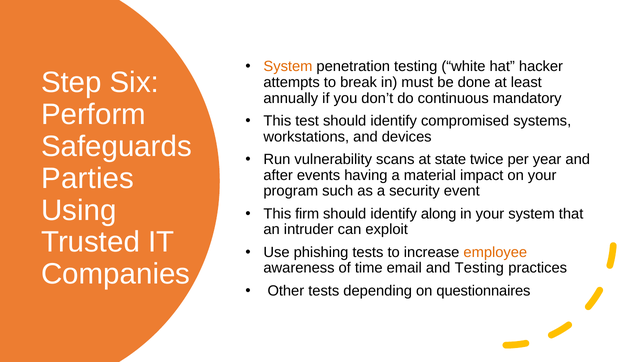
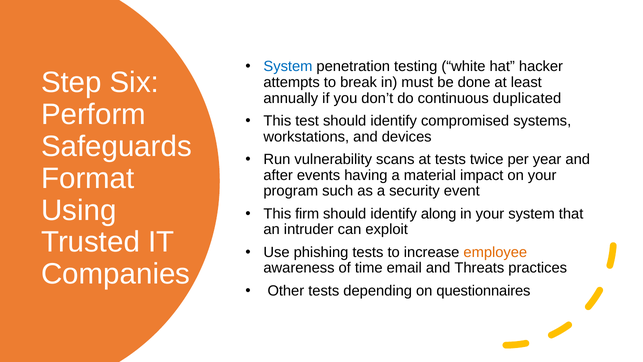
System at (288, 66) colour: orange -> blue
mandatory: mandatory -> duplicated
at state: state -> tests
Parties: Parties -> Format
and Testing: Testing -> Threats
